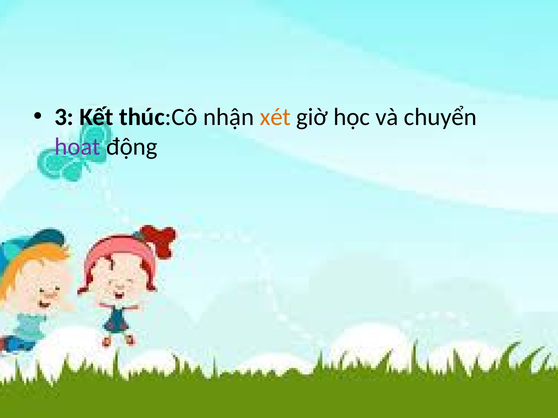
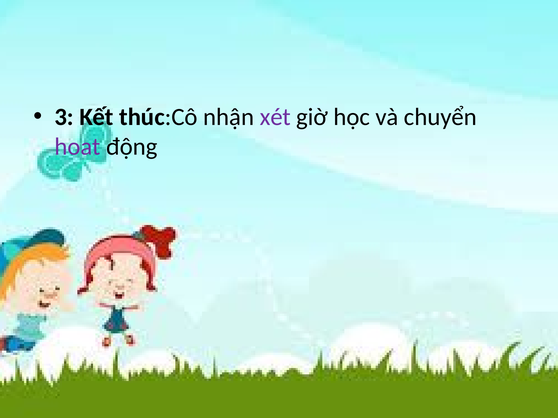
xét colour: orange -> purple
